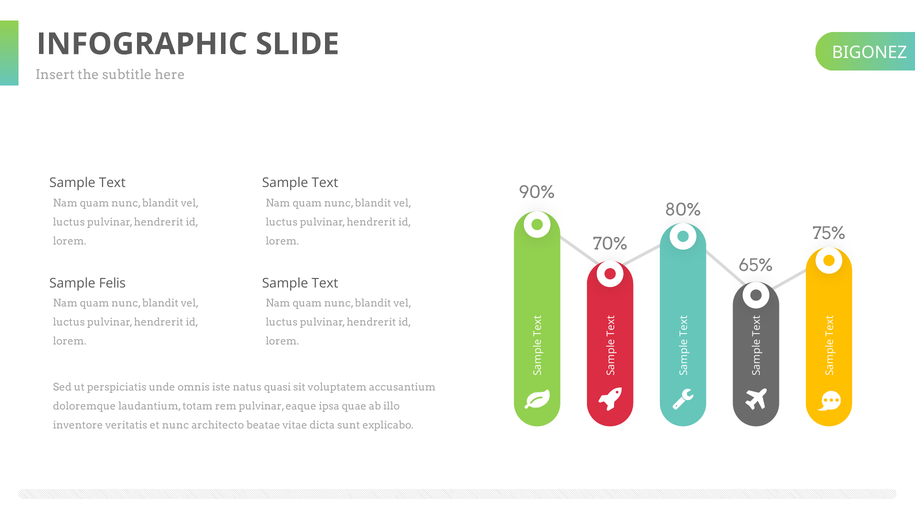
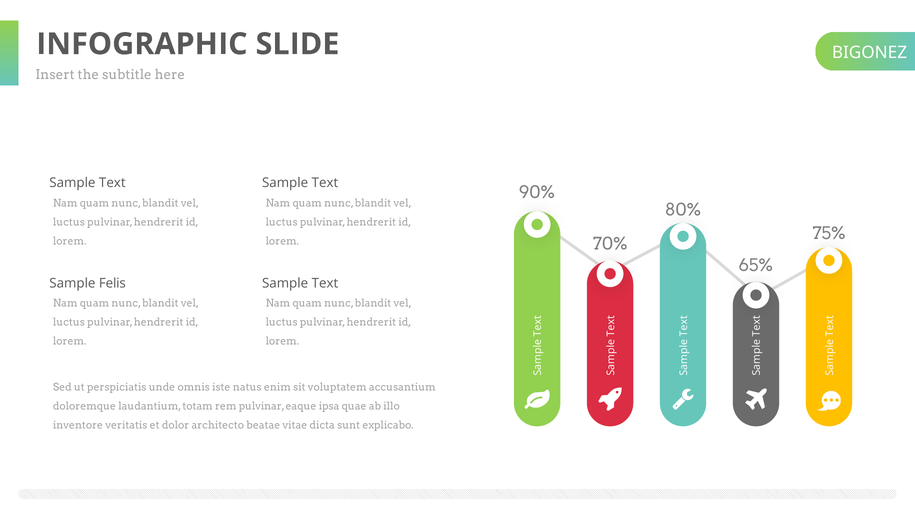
quasi: quasi -> enim
et nunc: nunc -> dolor
